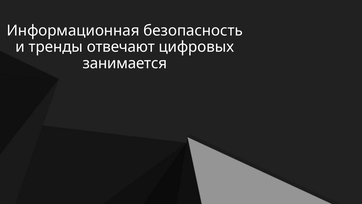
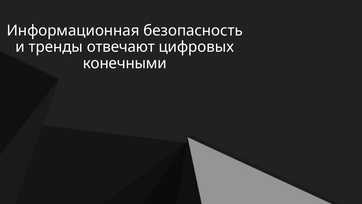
занимается: занимается -> конечными
